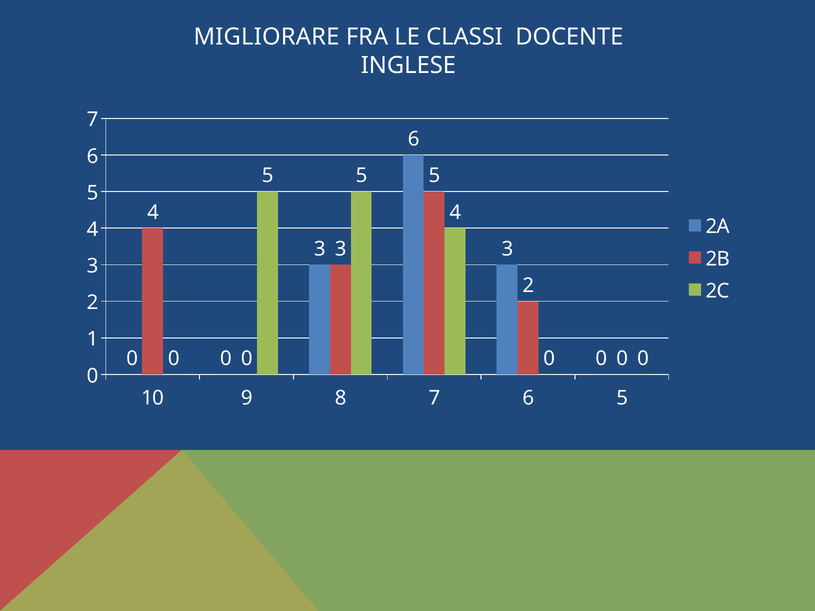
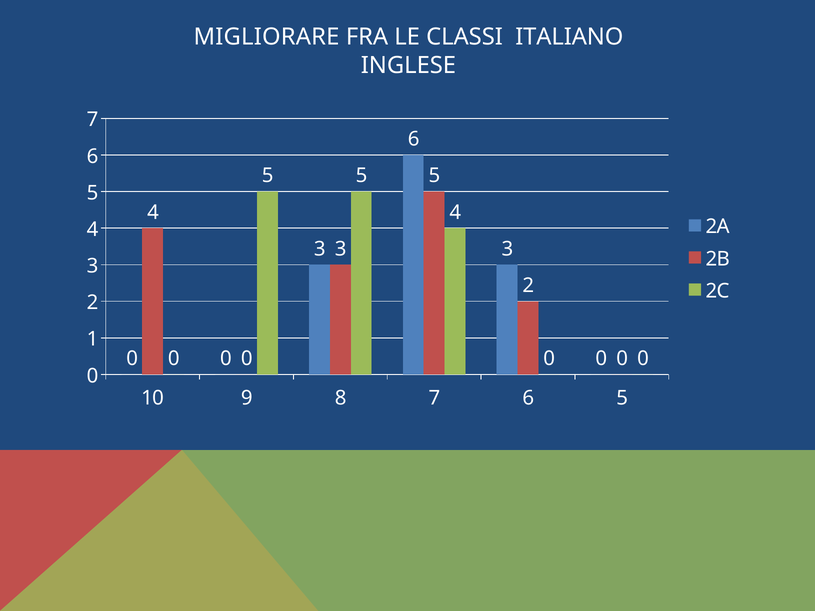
DOCENTE: DOCENTE -> ITALIANO
